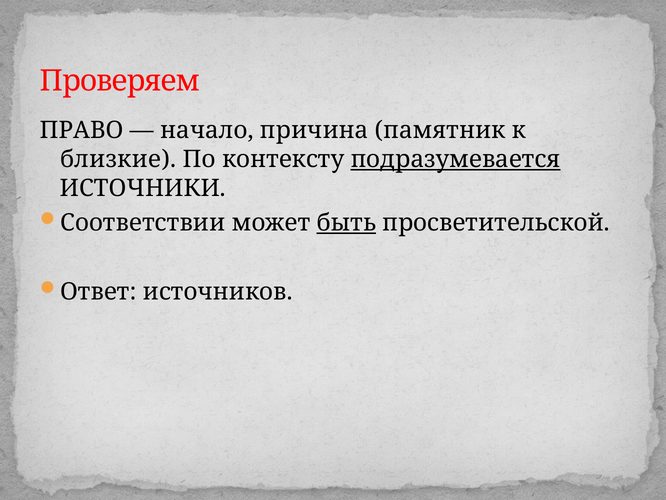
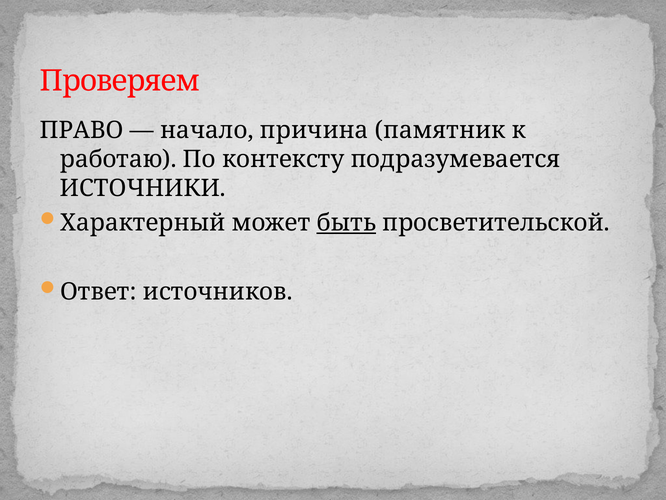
близкие: близкие -> работаю
подразумевается underline: present -> none
Соответствии: Соответствии -> Характерный
